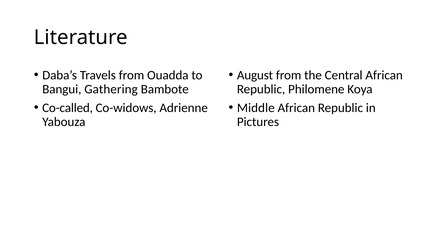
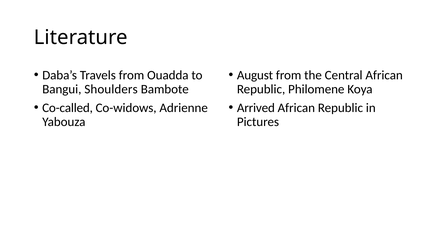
Gathering: Gathering -> Shoulders
Middle: Middle -> Arrived
